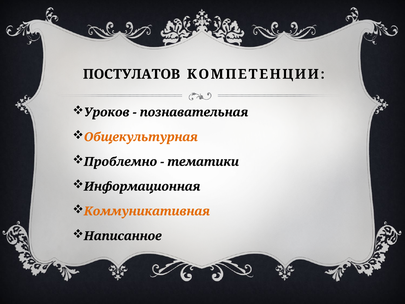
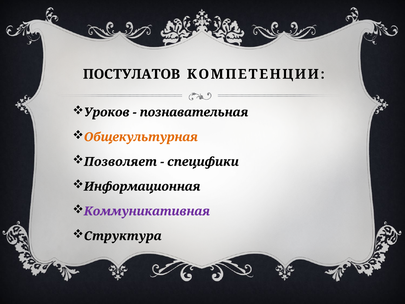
Проблемно: Проблемно -> Позволяет
тематики: тематики -> специфики
Коммуникативная colour: orange -> purple
Написанное: Написанное -> Структура
